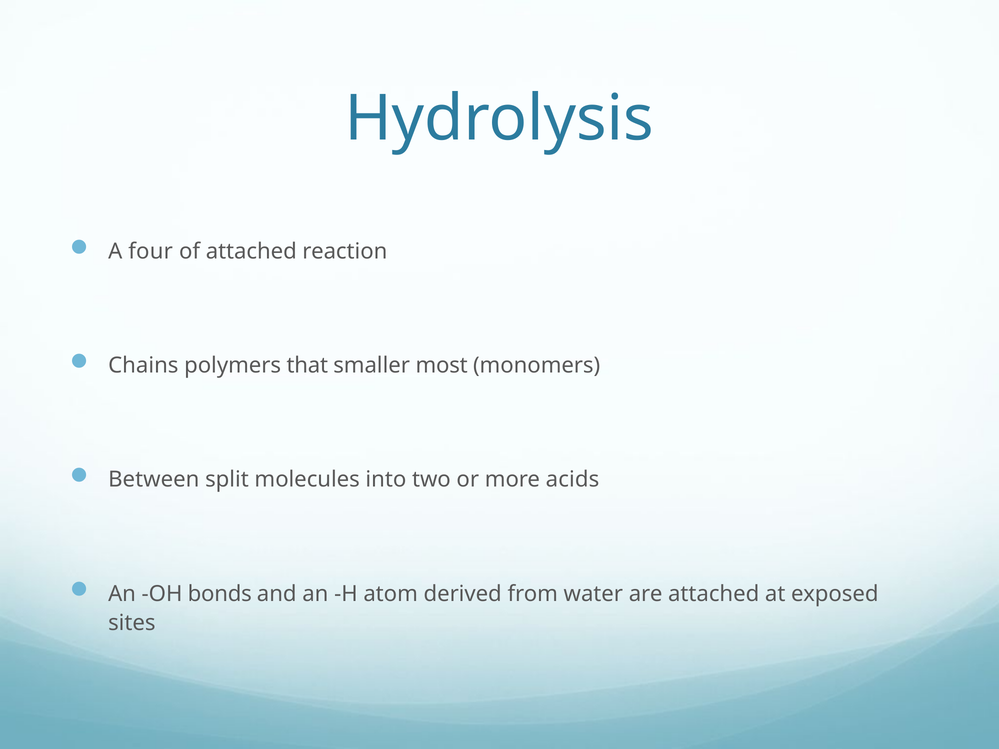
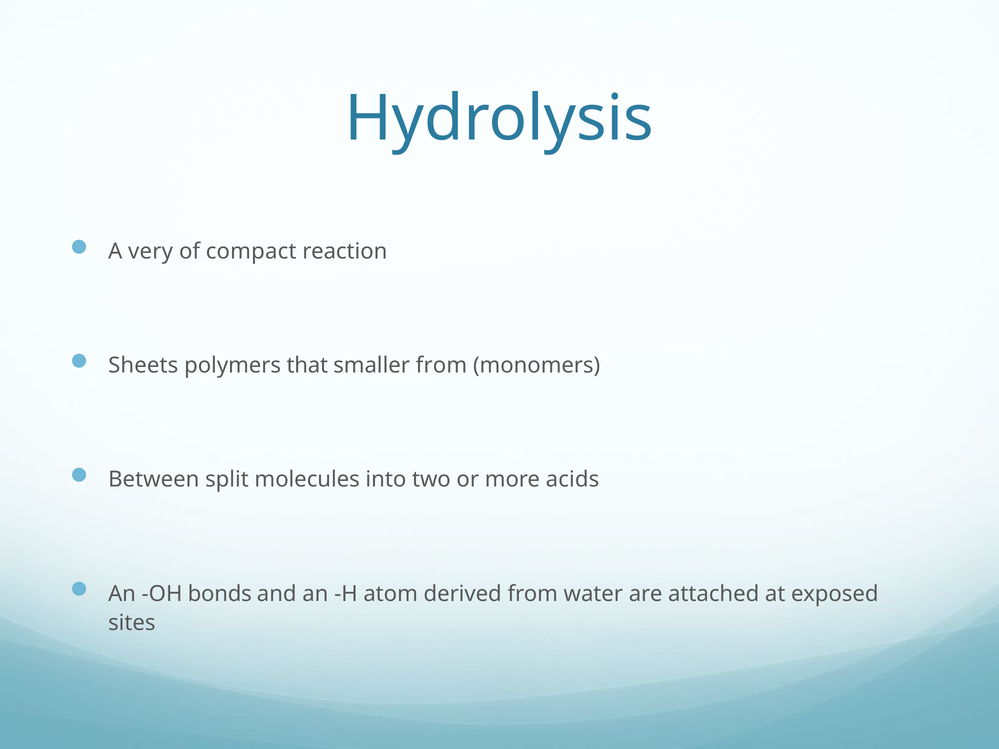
four: four -> very
of attached: attached -> compact
Chains: Chains -> Sheets
smaller most: most -> from
